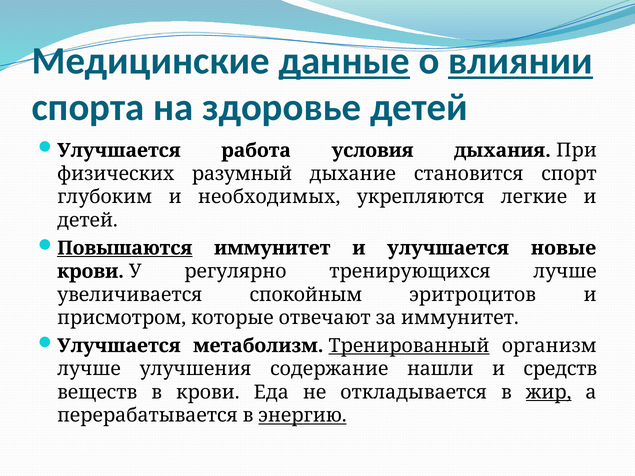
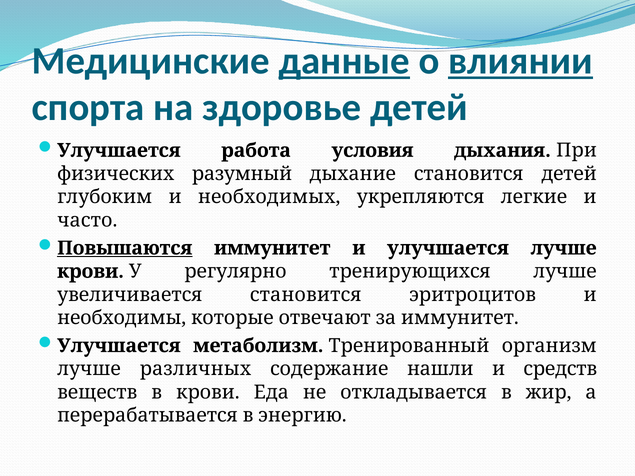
становится спорт: спорт -> детей
детей at (87, 220): детей -> часто
улучшается новые: новые -> лучше
увеличивается спокойным: спокойным -> становится
присмотром: присмотром -> необходимы
Тренированный underline: present -> none
улучшения: улучшения -> различных
жир underline: present -> none
энергию underline: present -> none
